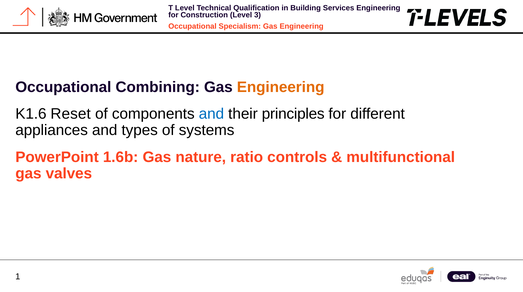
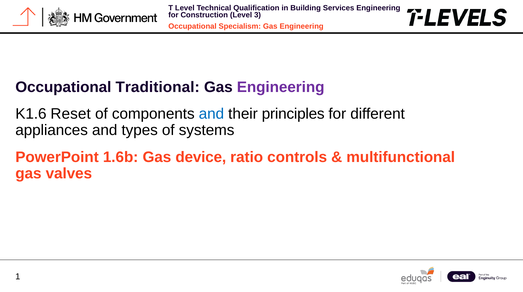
Combining: Combining -> Traditional
Engineering at (281, 87) colour: orange -> purple
nature: nature -> device
